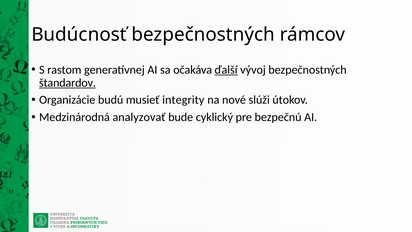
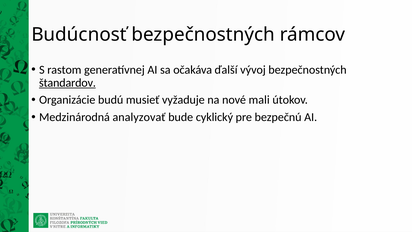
ďalší underline: present -> none
integrity: integrity -> vyžaduje
slúži: slúži -> mali
